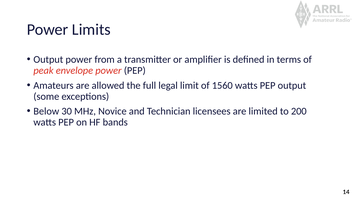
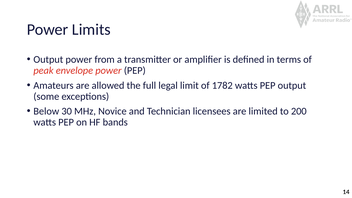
1560: 1560 -> 1782
